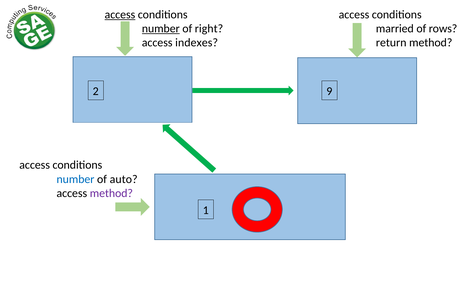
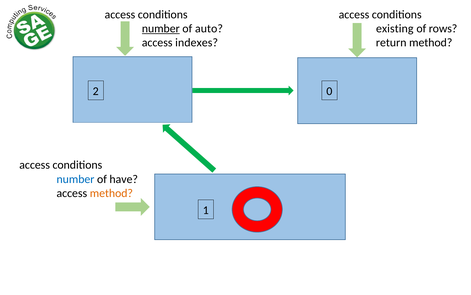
access at (120, 14) underline: present -> none
right: right -> auto
married: married -> existing
9: 9 -> 0
auto: auto -> have
method at (111, 193) colour: purple -> orange
